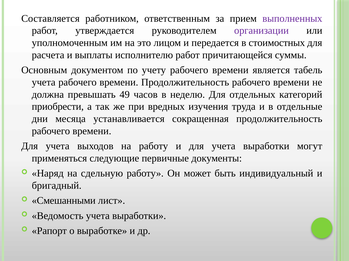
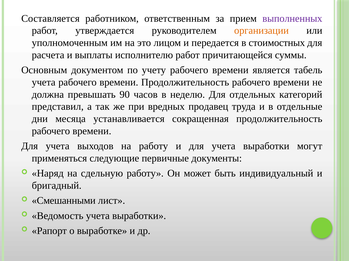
организации colour: purple -> orange
49: 49 -> 90
приобрести: приобрести -> представил
изучения: изучения -> продавец
